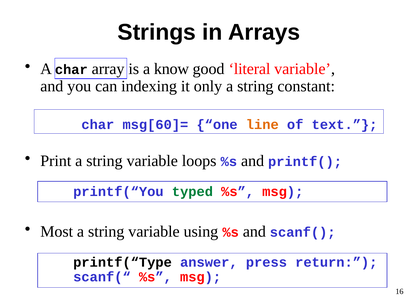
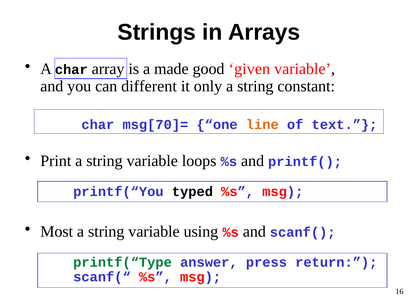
know: know -> made
literal: literal -> given
indexing: indexing -> different
msg[60]=: msg[60]= -> msg[70]=
typed colour: green -> black
printf(“Type colour: black -> green
